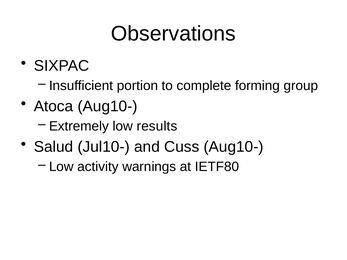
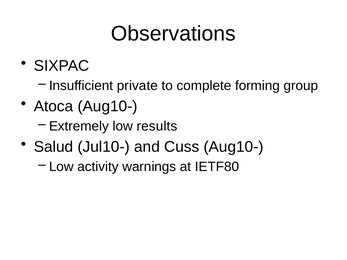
portion: portion -> private
